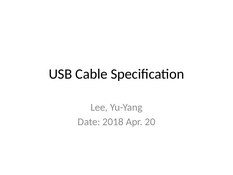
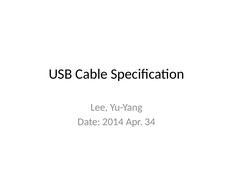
2018: 2018 -> 2014
20: 20 -> 34
